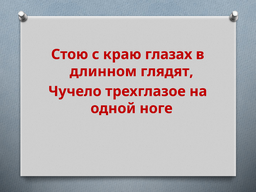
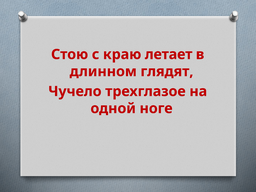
глазах: глазах -> летает
